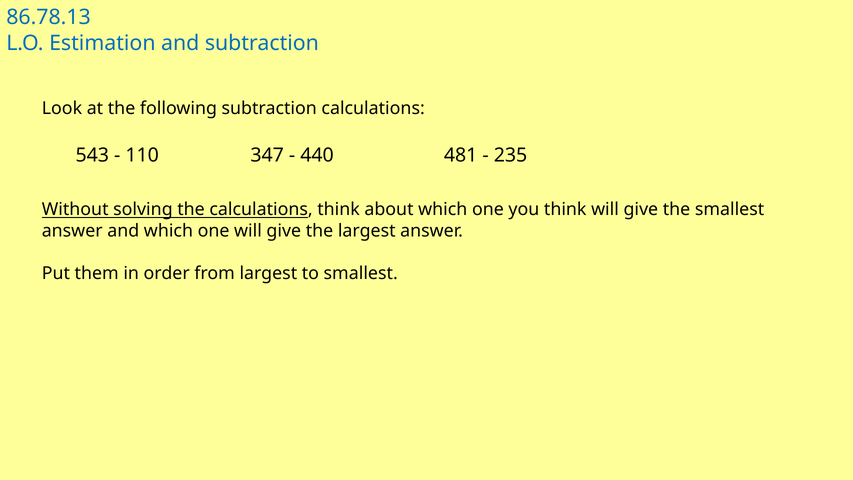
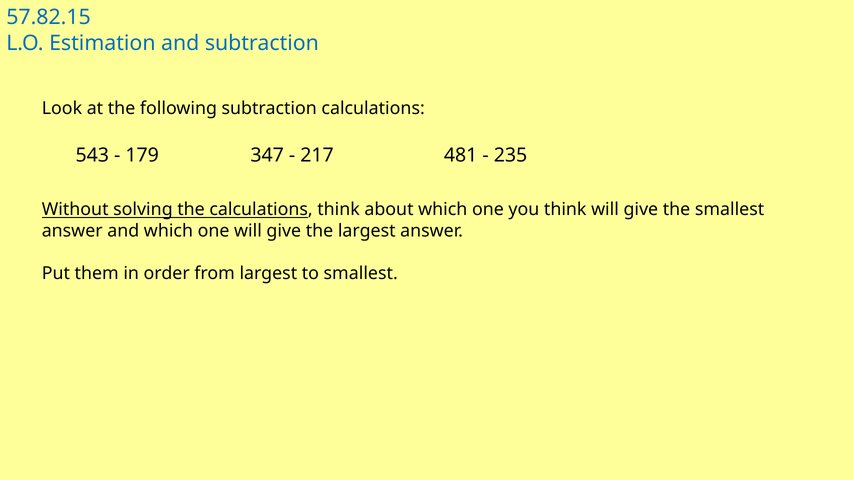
86.78.13: 86.78.13 -> 57.82.15
110: 110 -> 179
440: 440 -> 217
